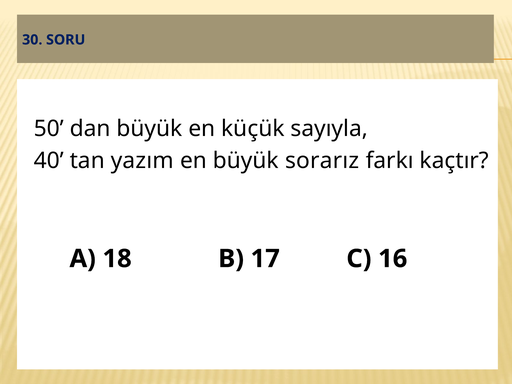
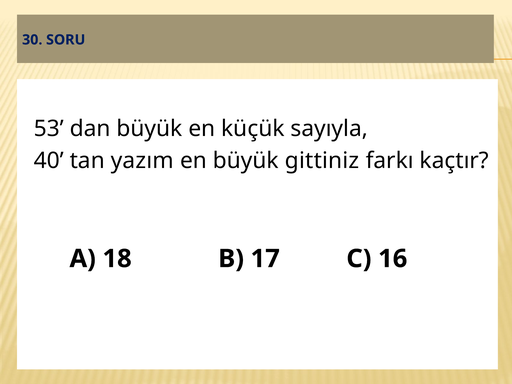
50: 50 -> 53
sorarız: sorarız -> gittiniz
